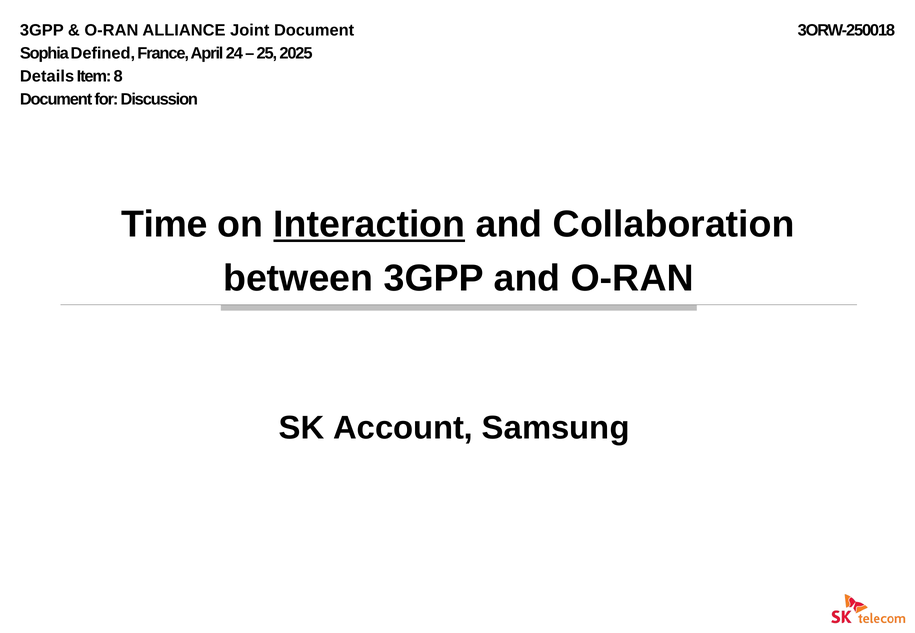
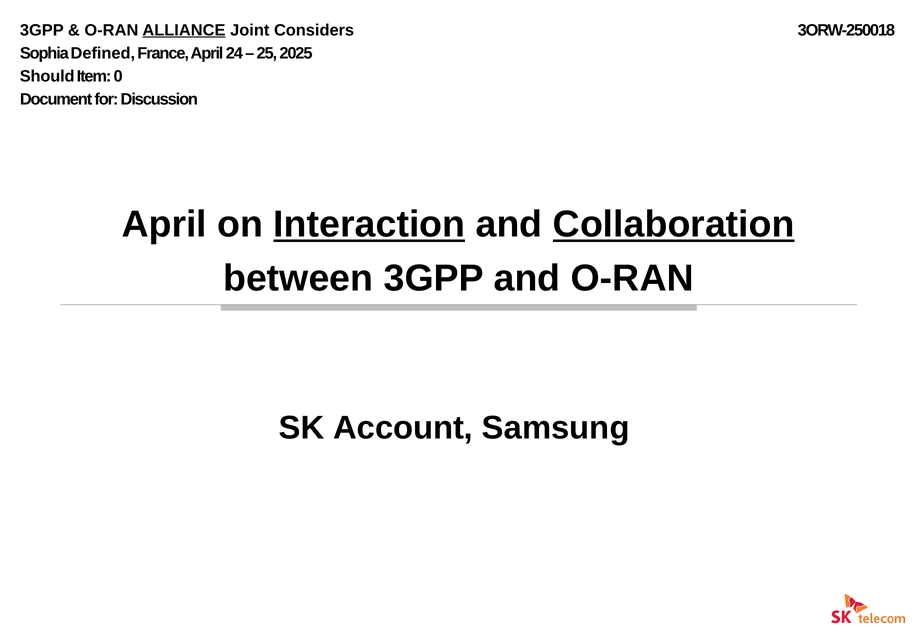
ALLIANCE underline: none -> present
Joint Document: Document -> Considers
Details: Details -> Should
8: 8 -> 0
Time at (164, 225): Time -> April
Collaboration underline: none -> present
